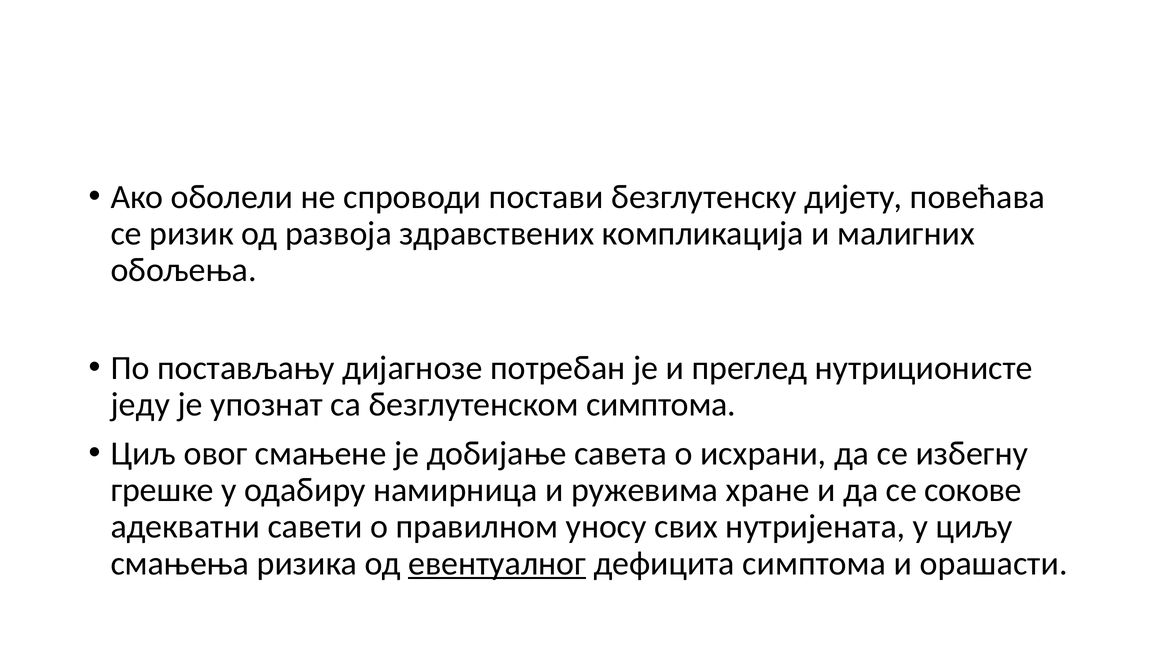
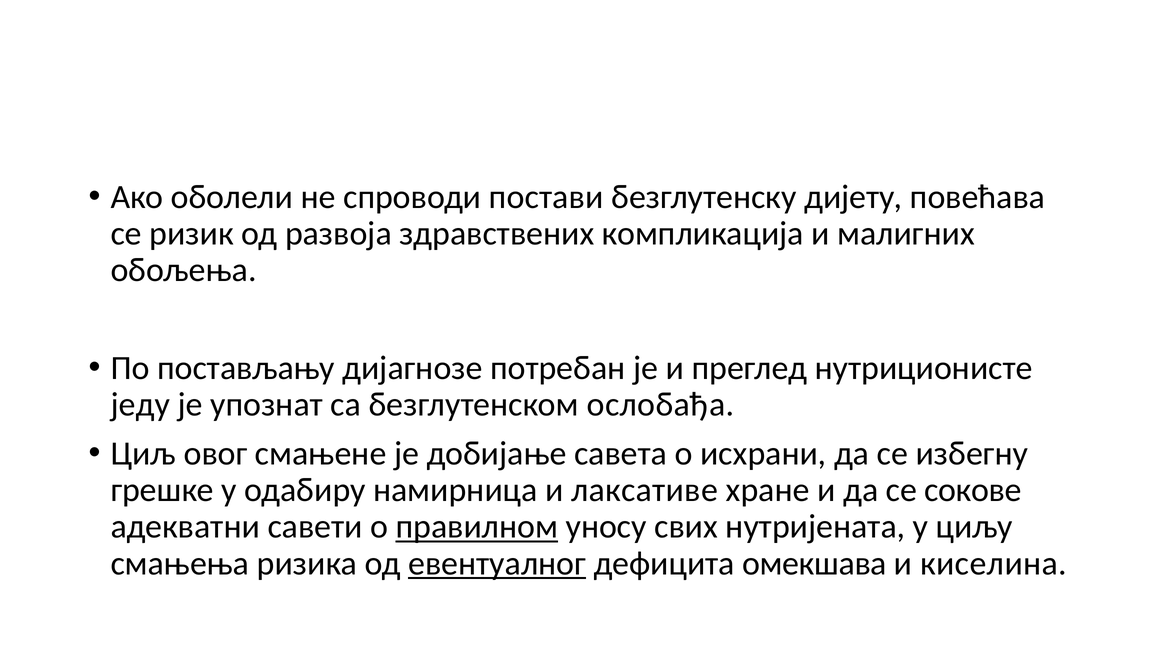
безглутенском симптома: симптома -> ослобађа
ружевима: ружевима -> лаксативе
правилном underline: none -> present
дефицита симптома: симптома -> омекшава
орашасти: орашасти -> киселина
